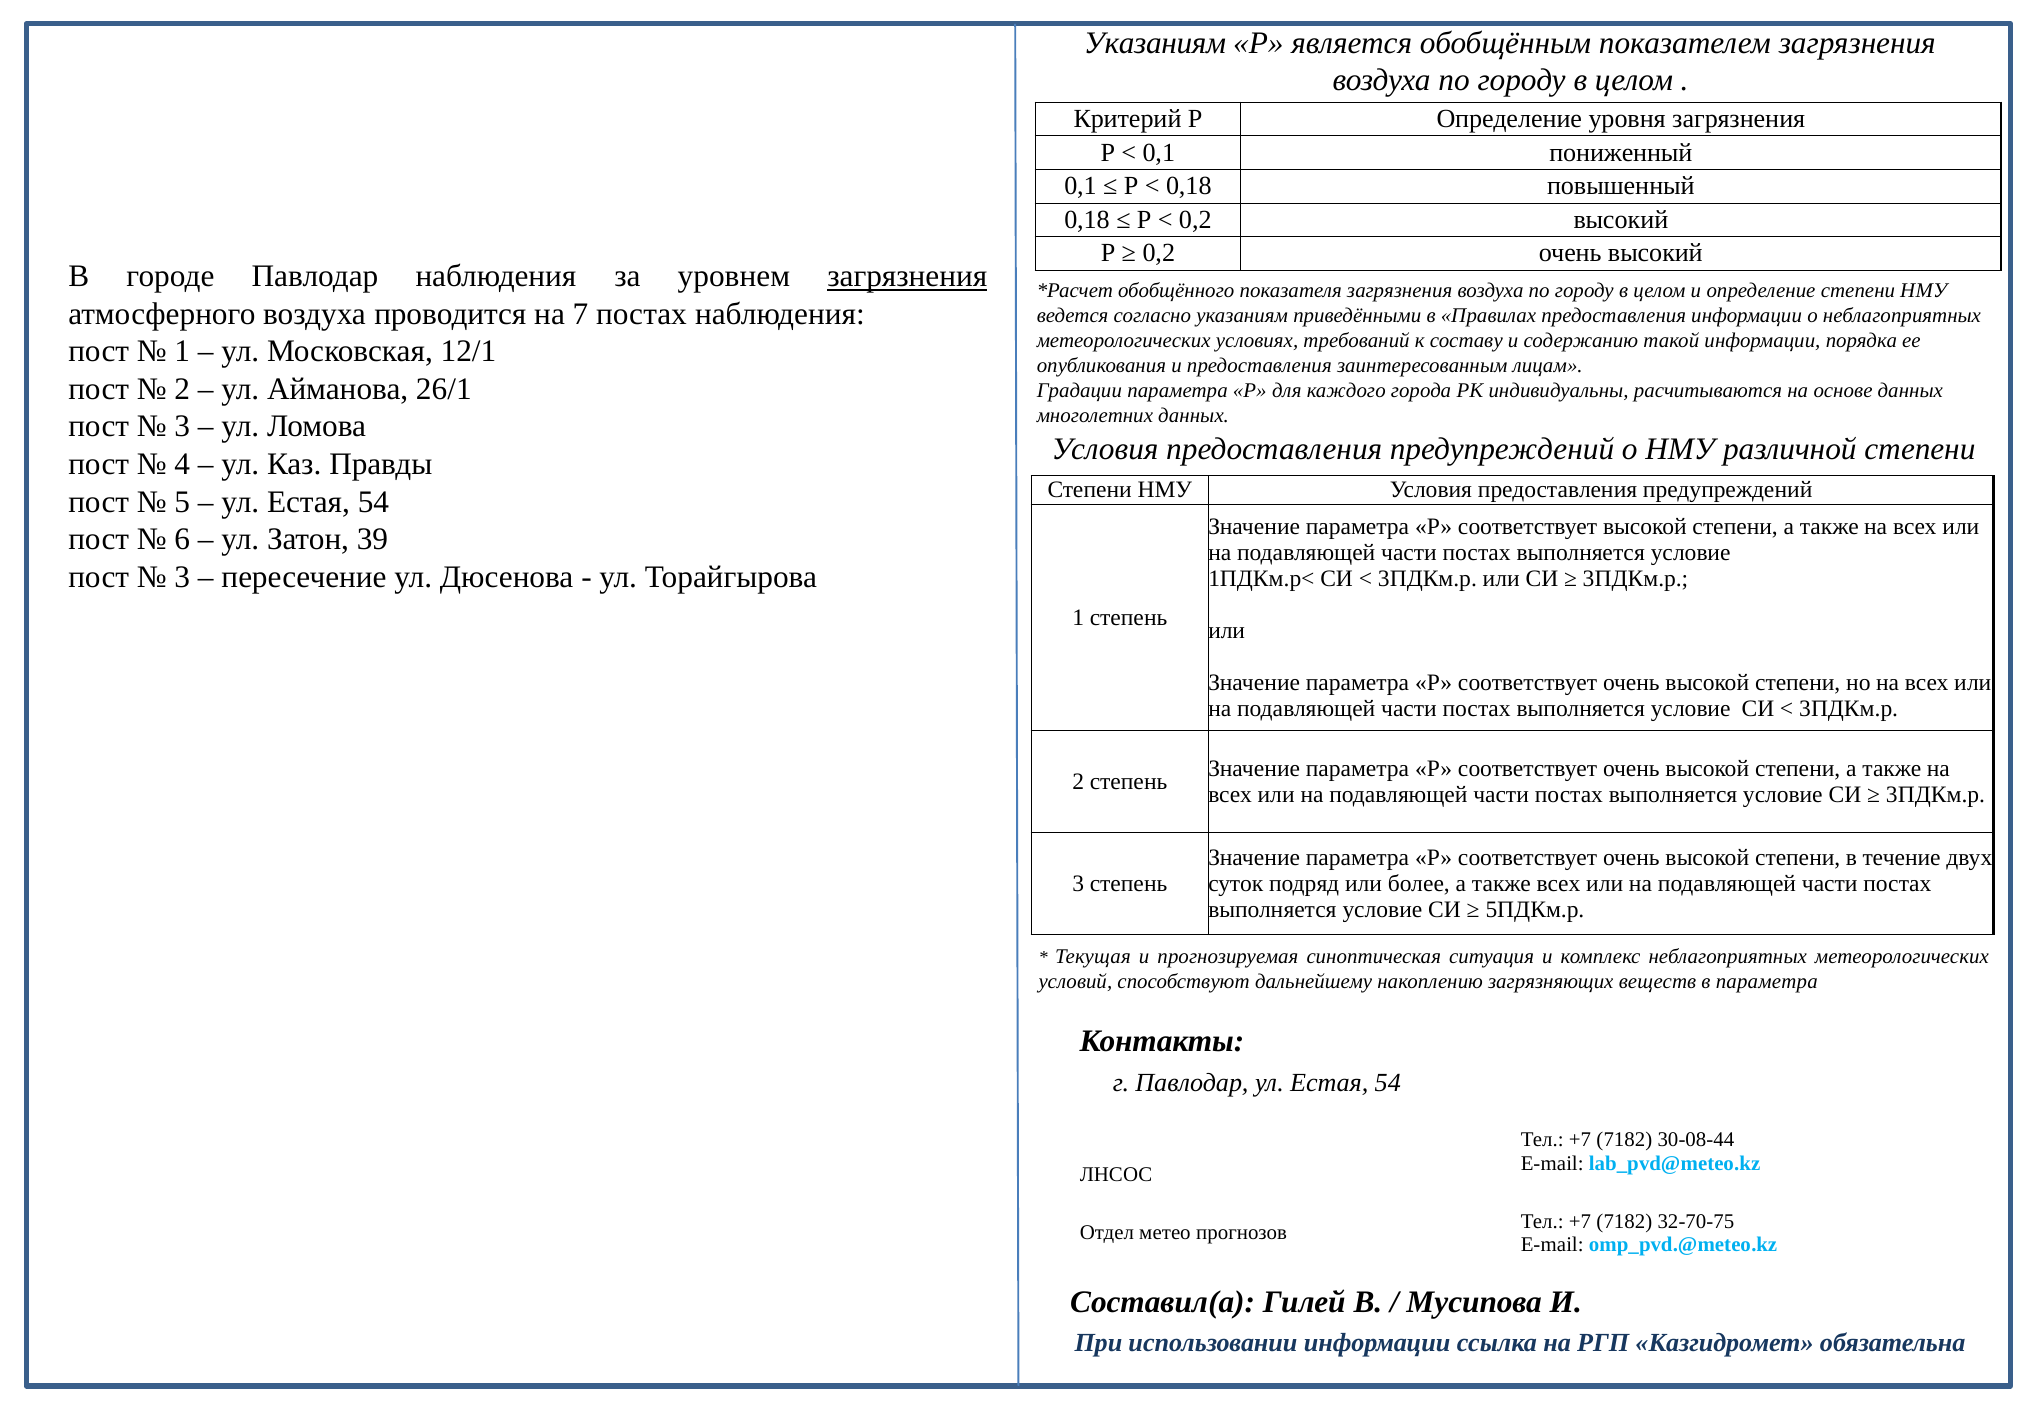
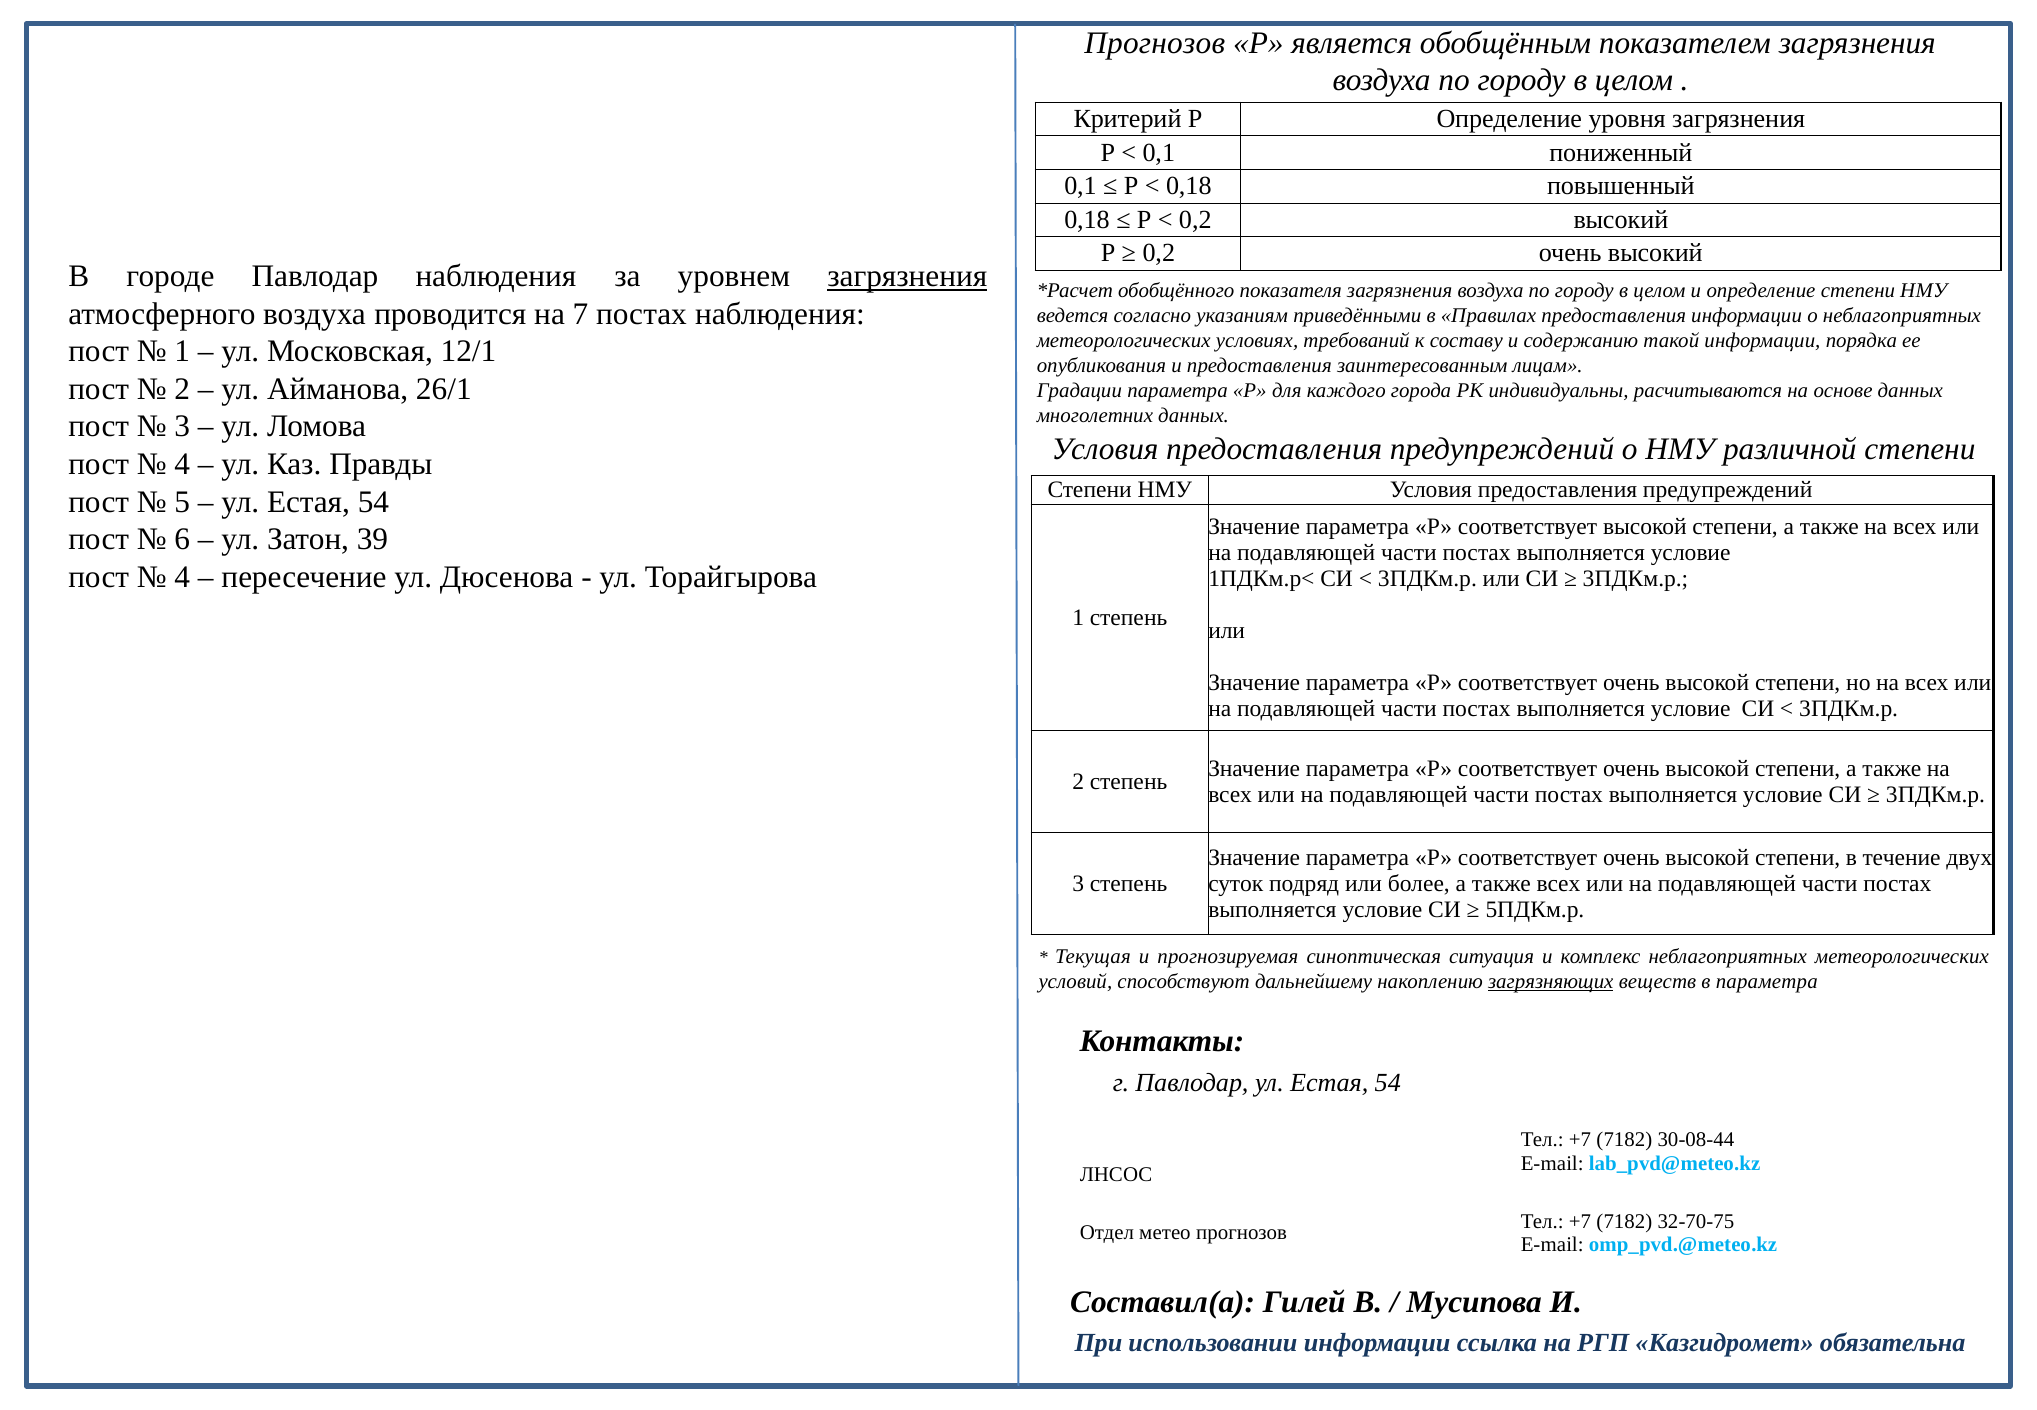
Указаниям at (1155, 43): Указаниям -> Прогнозов
3 at (182, 577): 3 -> 4
загрязняющих underline: none -> present
